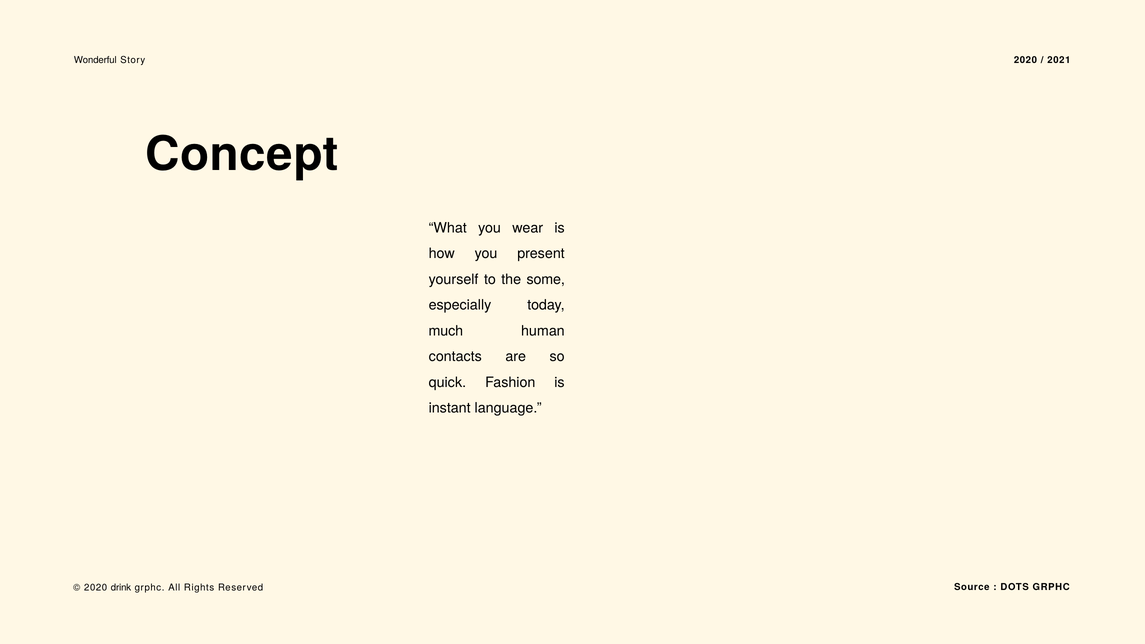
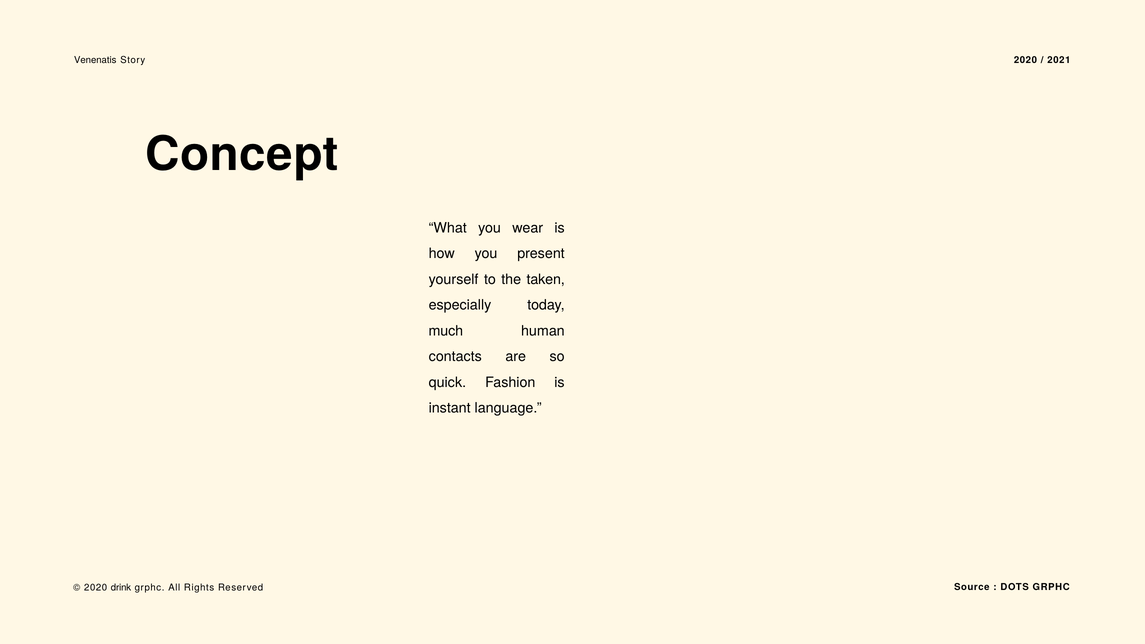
Wonderful: Wonderful -> Venenatis
some: some -> taken
